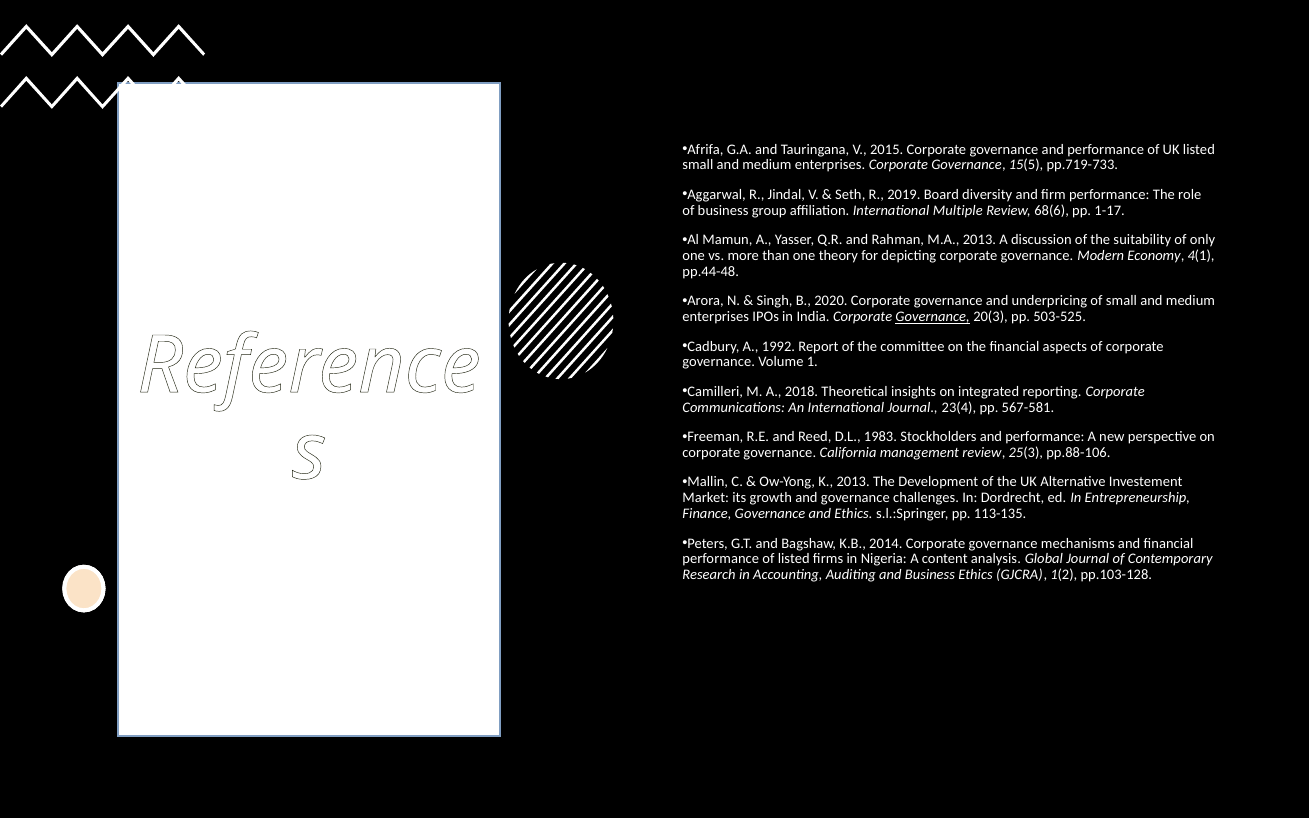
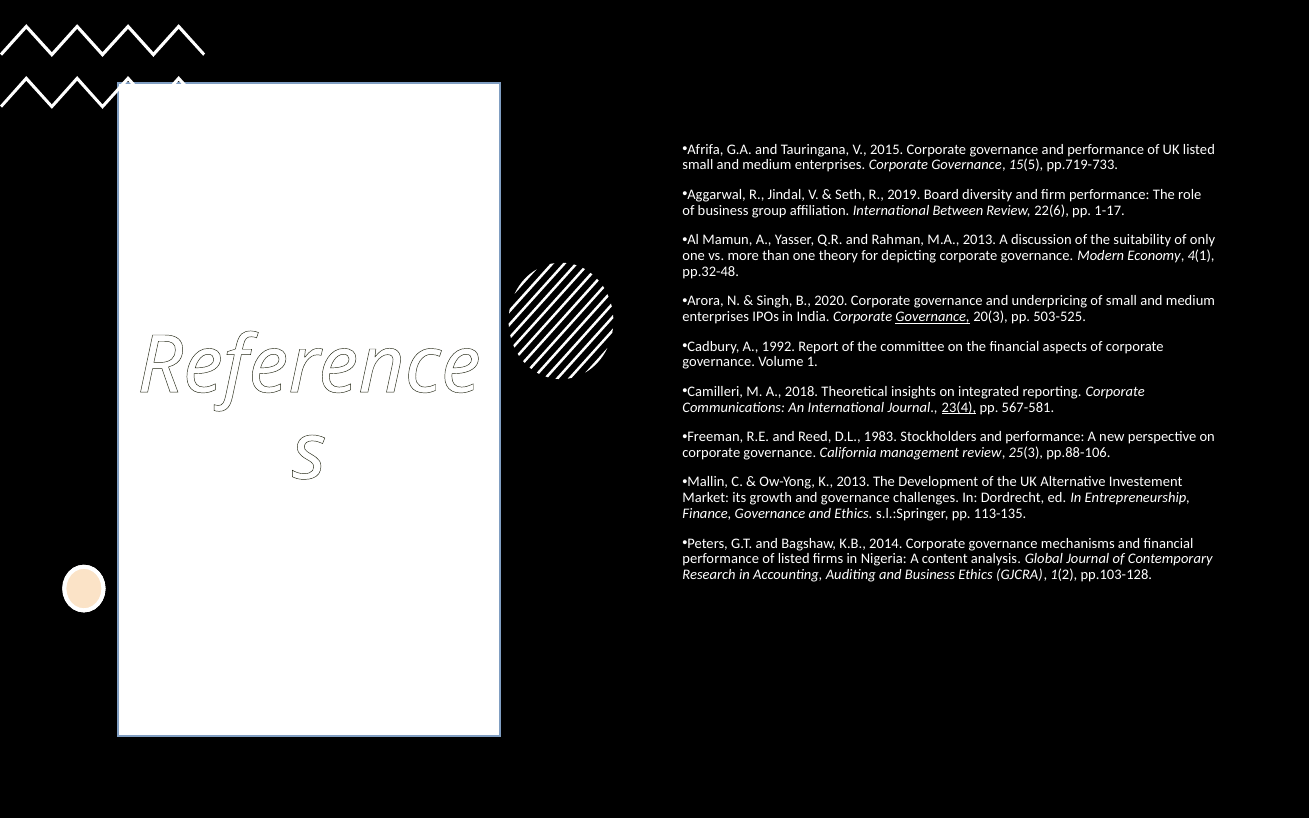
Multiple: Multiple -> Between
68(6: 68(6 -> 22(6
pp.44-48: pp.44-48 -> pp.32-48
23(4 underline: none -> present
